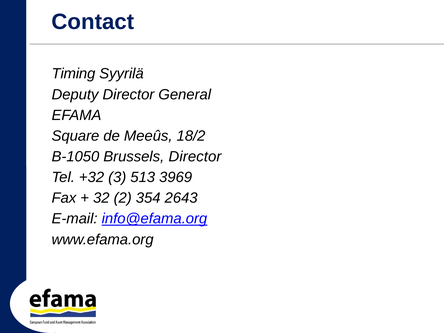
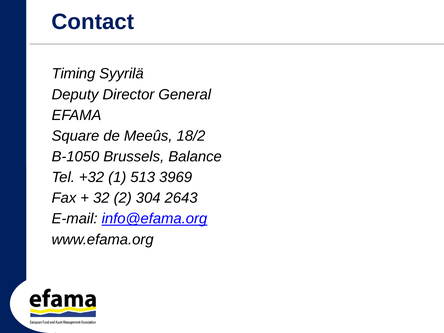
Brussels Director: Director -> Balance
3: 3 -> 1
354: 354 -> 304
